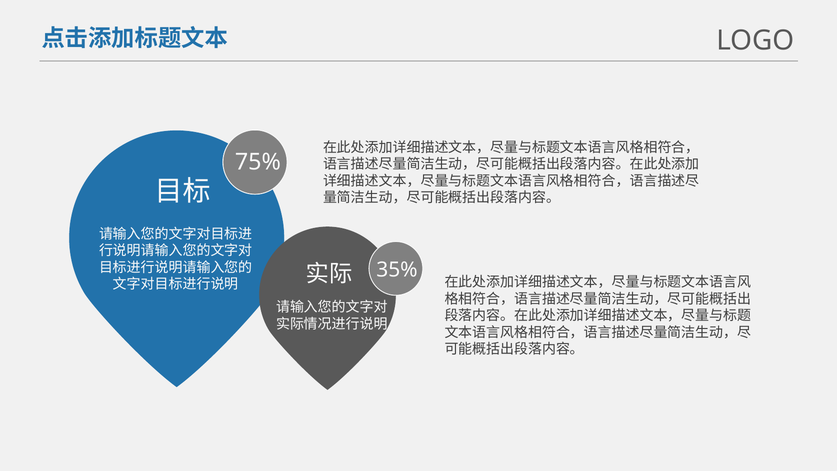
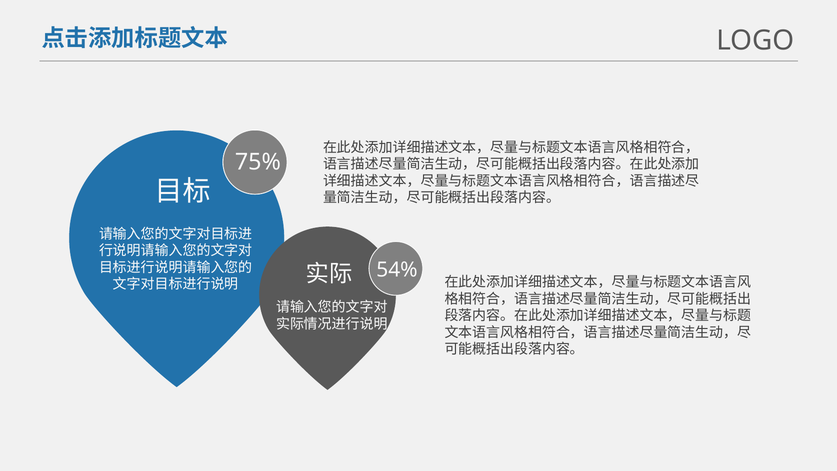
35%: 35% -> 54%
